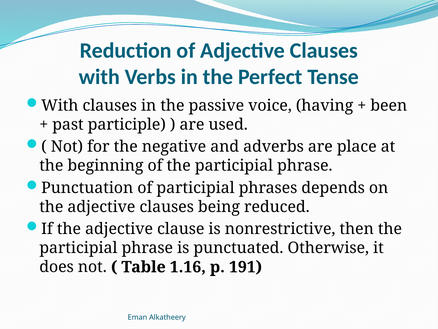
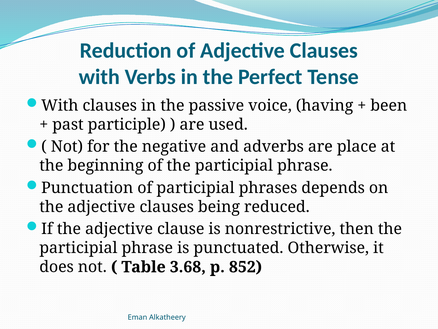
1.16: 1.16 -> 3.68
191: 191 -> 852
